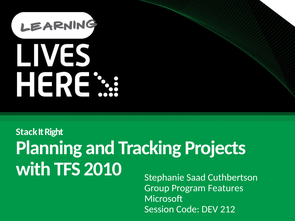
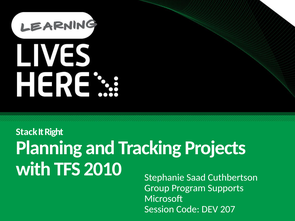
Features: Features -> Supports
212: 212 -> 207
